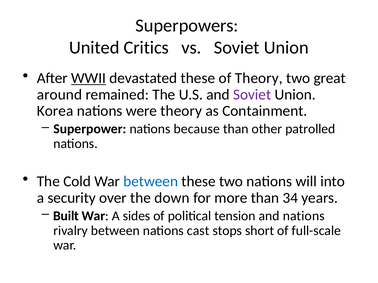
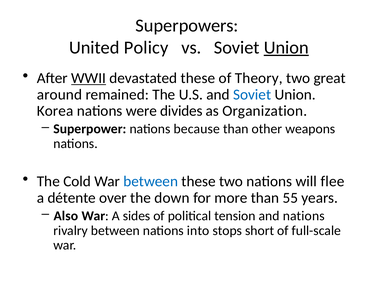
Critics: Critics -> Policy
Union at (286, 48) underline: none -> present
Soviet at (252, 95) colour: purple -> blue
were theory: theory -> divides
Containment: Containment -> Organization
patrolled: patrolled -> weapons
into: into -> flee
security: security -> détente
34: 34 -> 55
Built: Built -> Also
cast: cast -> into
